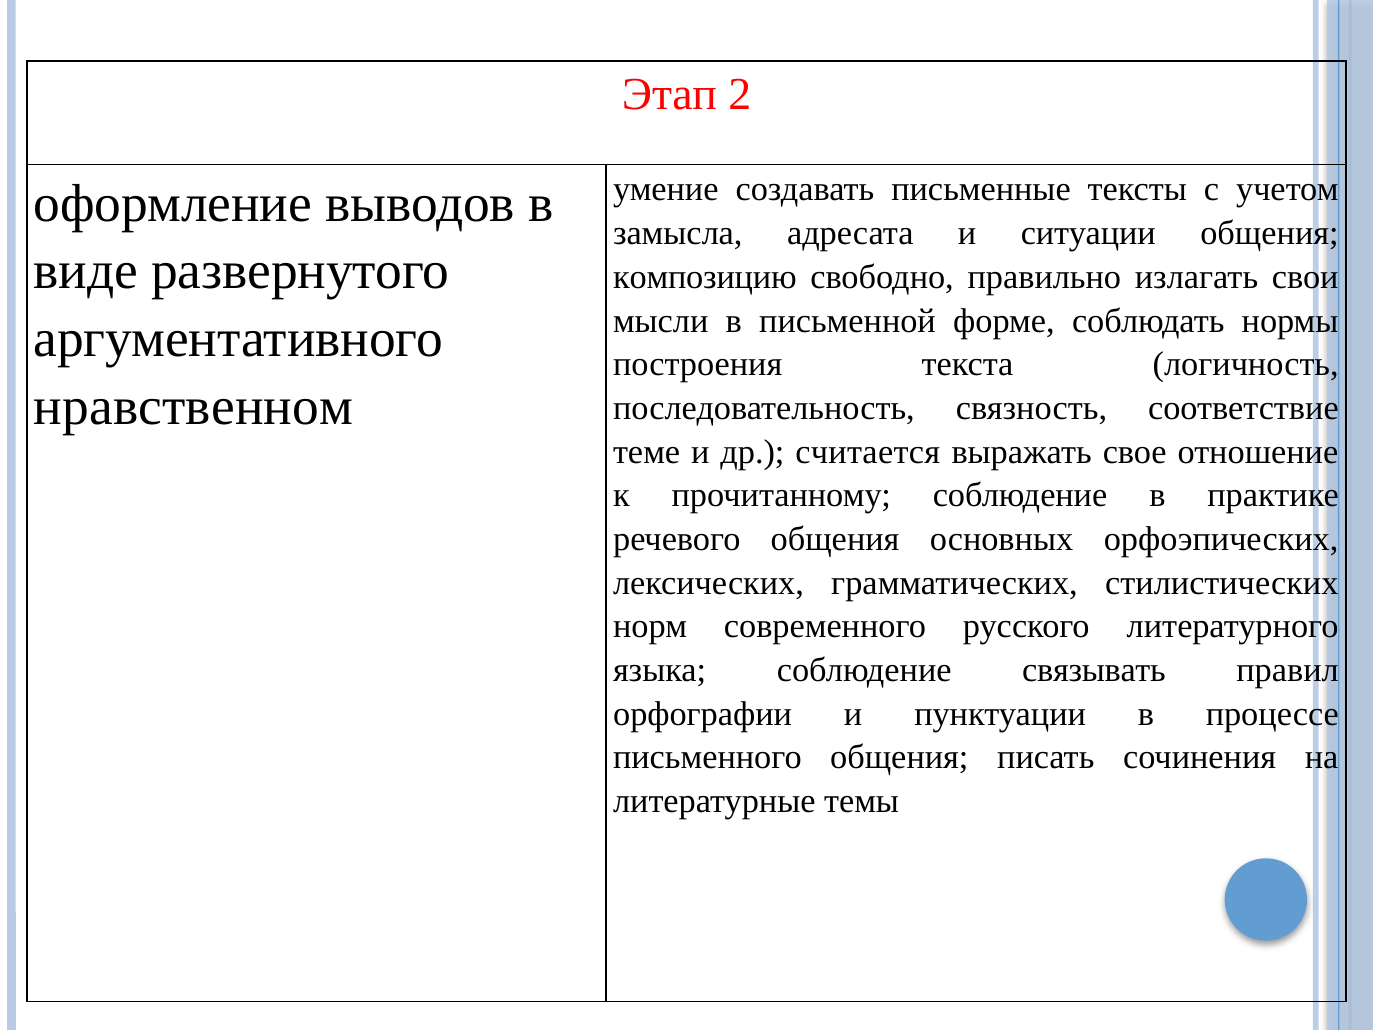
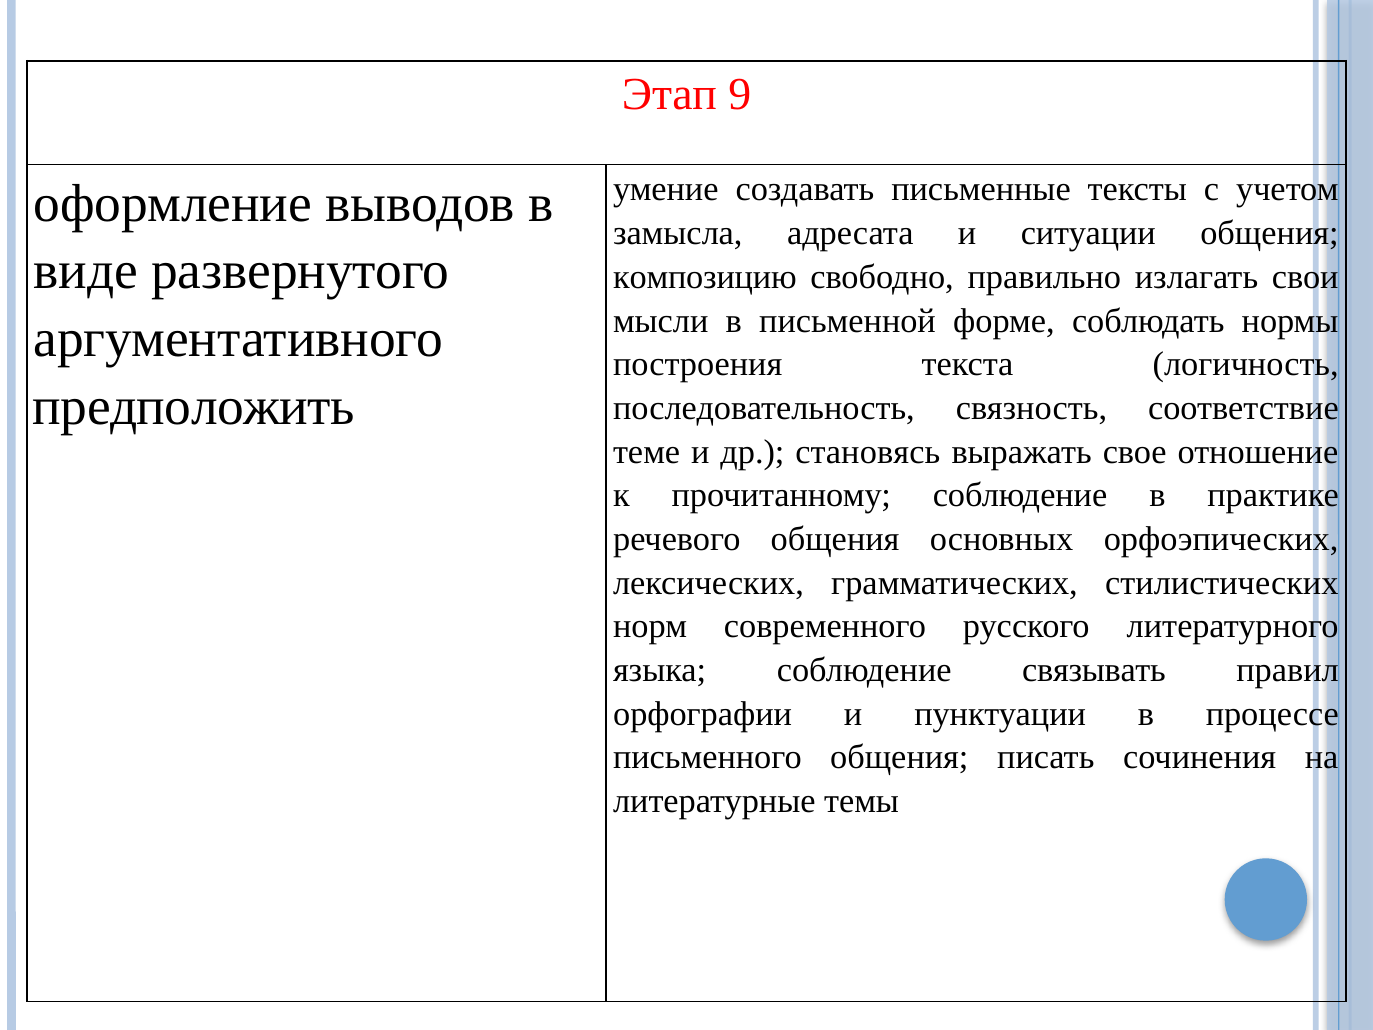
2: 2 -> 9
нравственном: нравственном -> предположить
считается: считается -> становясь
